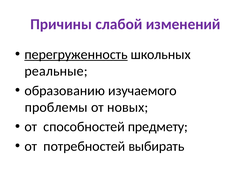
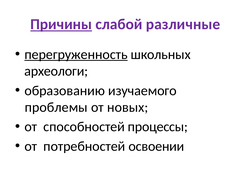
Причины underline: none -> present
изменений: изменений -> различные
реальные: реальные -> археологи
предмету: предмету -> процессы
выбирать: выбирать -> освоении
